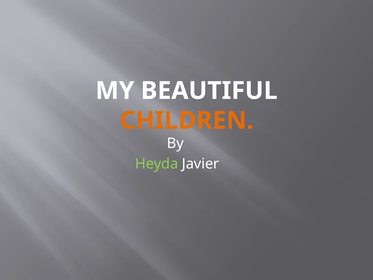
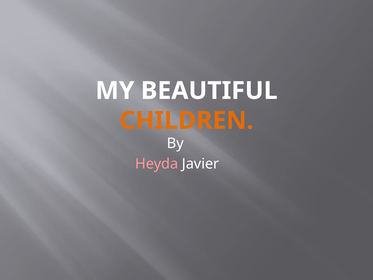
Heyda colour: light green -> pink
